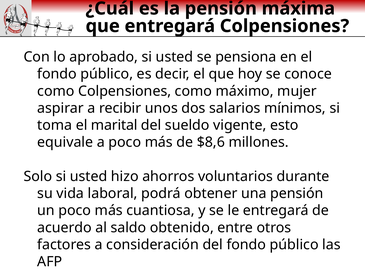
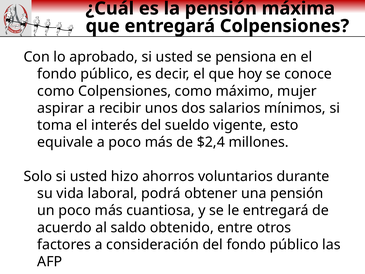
marital: marital -> interés
$8,6: $8,6 -> $2,4
